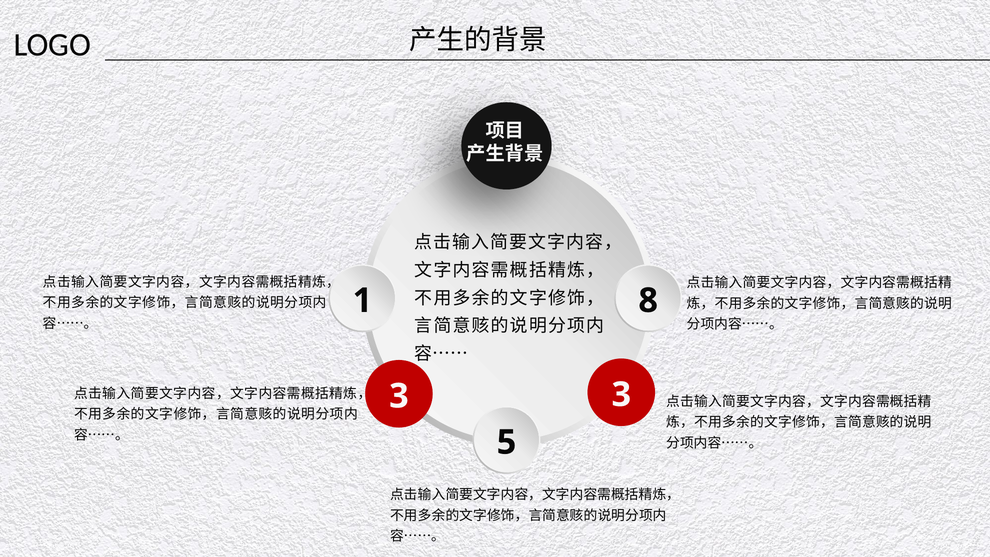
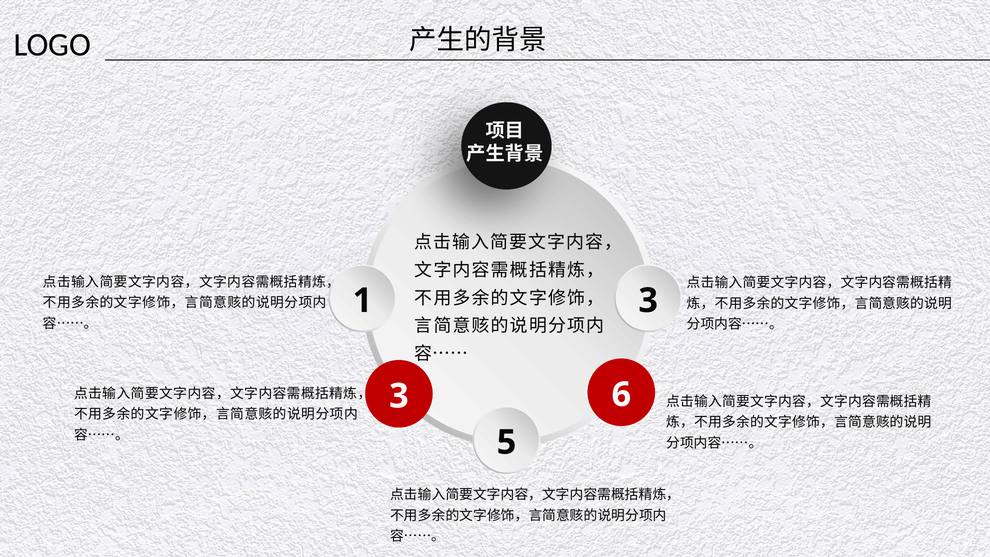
1 8: 8 -> 3
3 3: 3 -> 6
